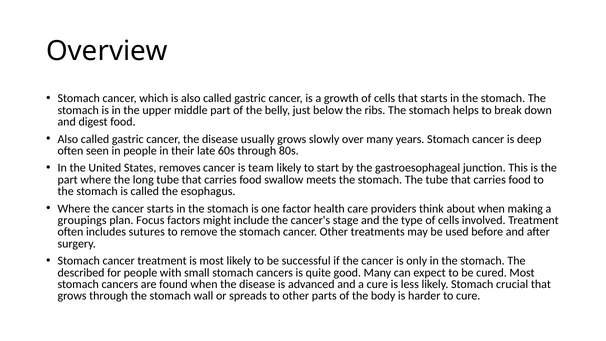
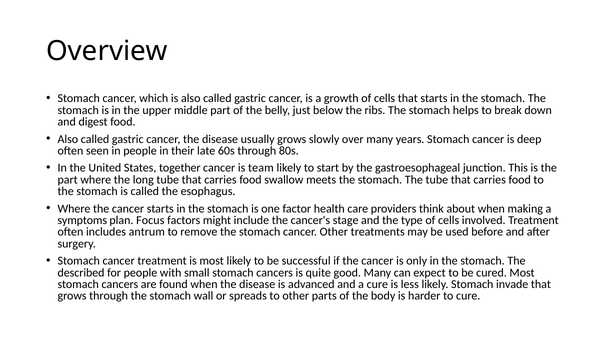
removes: removes -> together
groupings: groupings -> symptoms
sutures: sutures -> antrum
crucial: crucial -> invade
